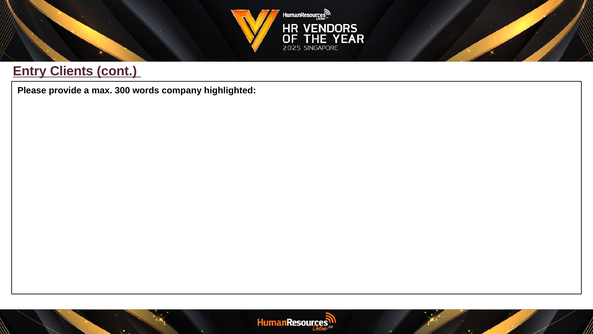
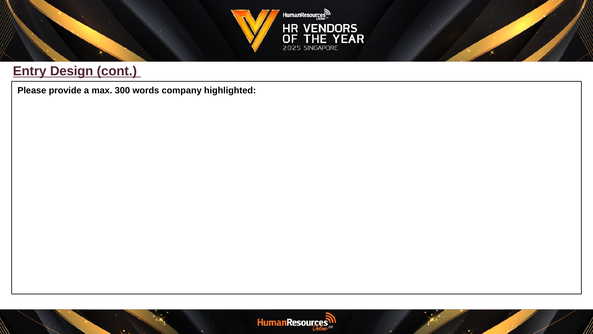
Clients: Clients -> Design
